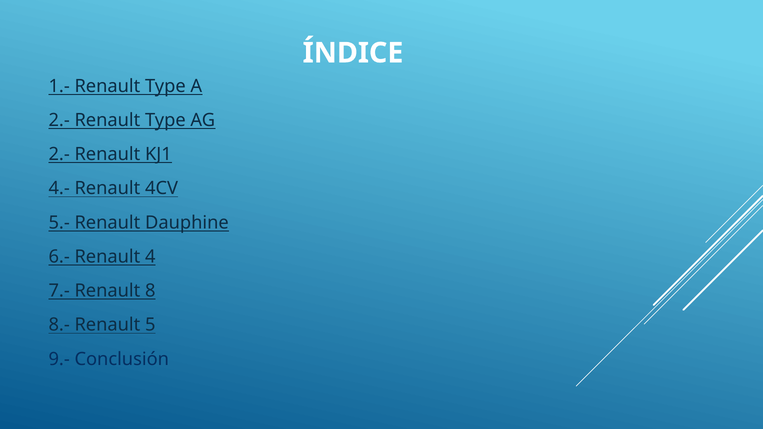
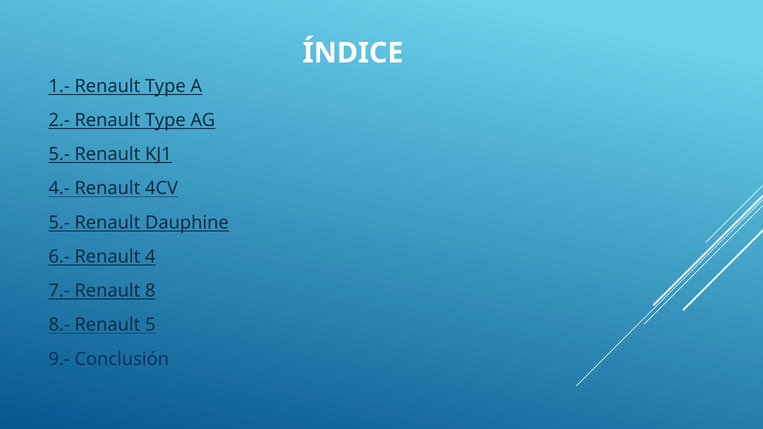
2.- at (59, 154): 2.- -> 5.-
